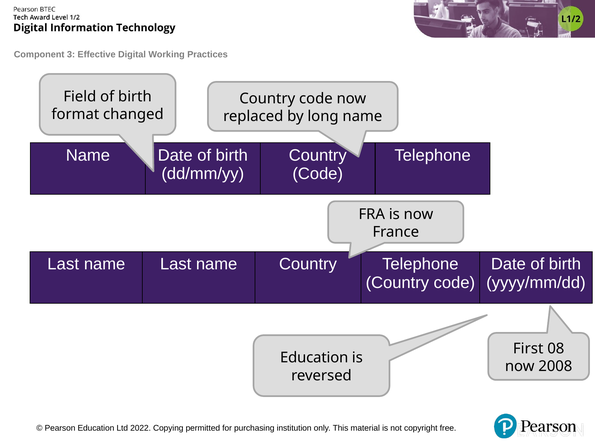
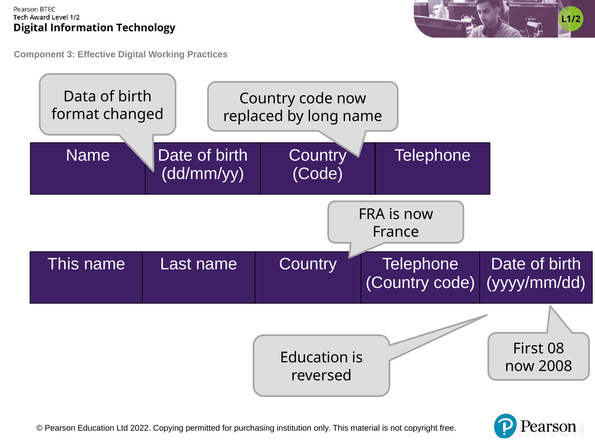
Field: Field -> Data
Last at (63, 264): Last -> This
